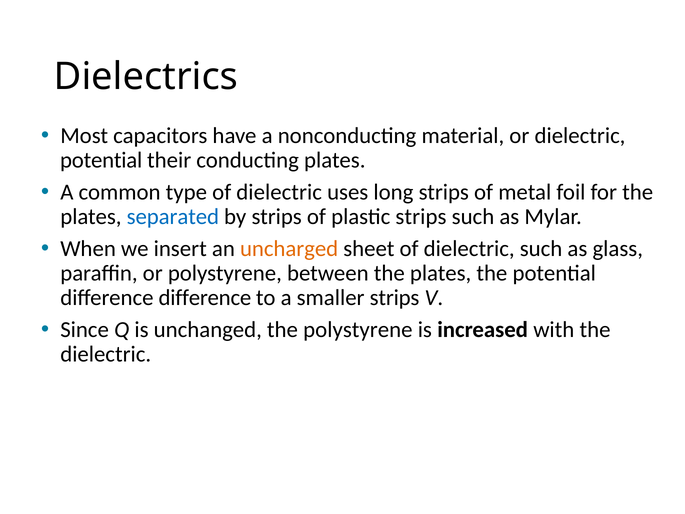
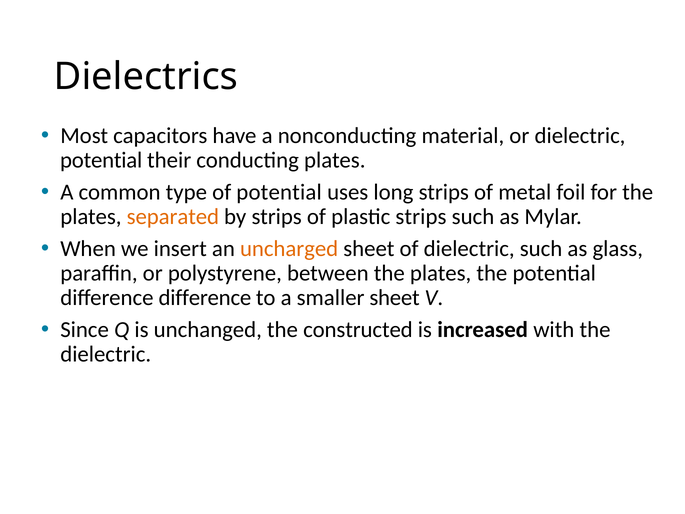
type of dielectric: dielectric -> potential
separated colour: blue -> orange
smaller strips: strips -> sheet
the polystyrene: polystyrene -> constructed
